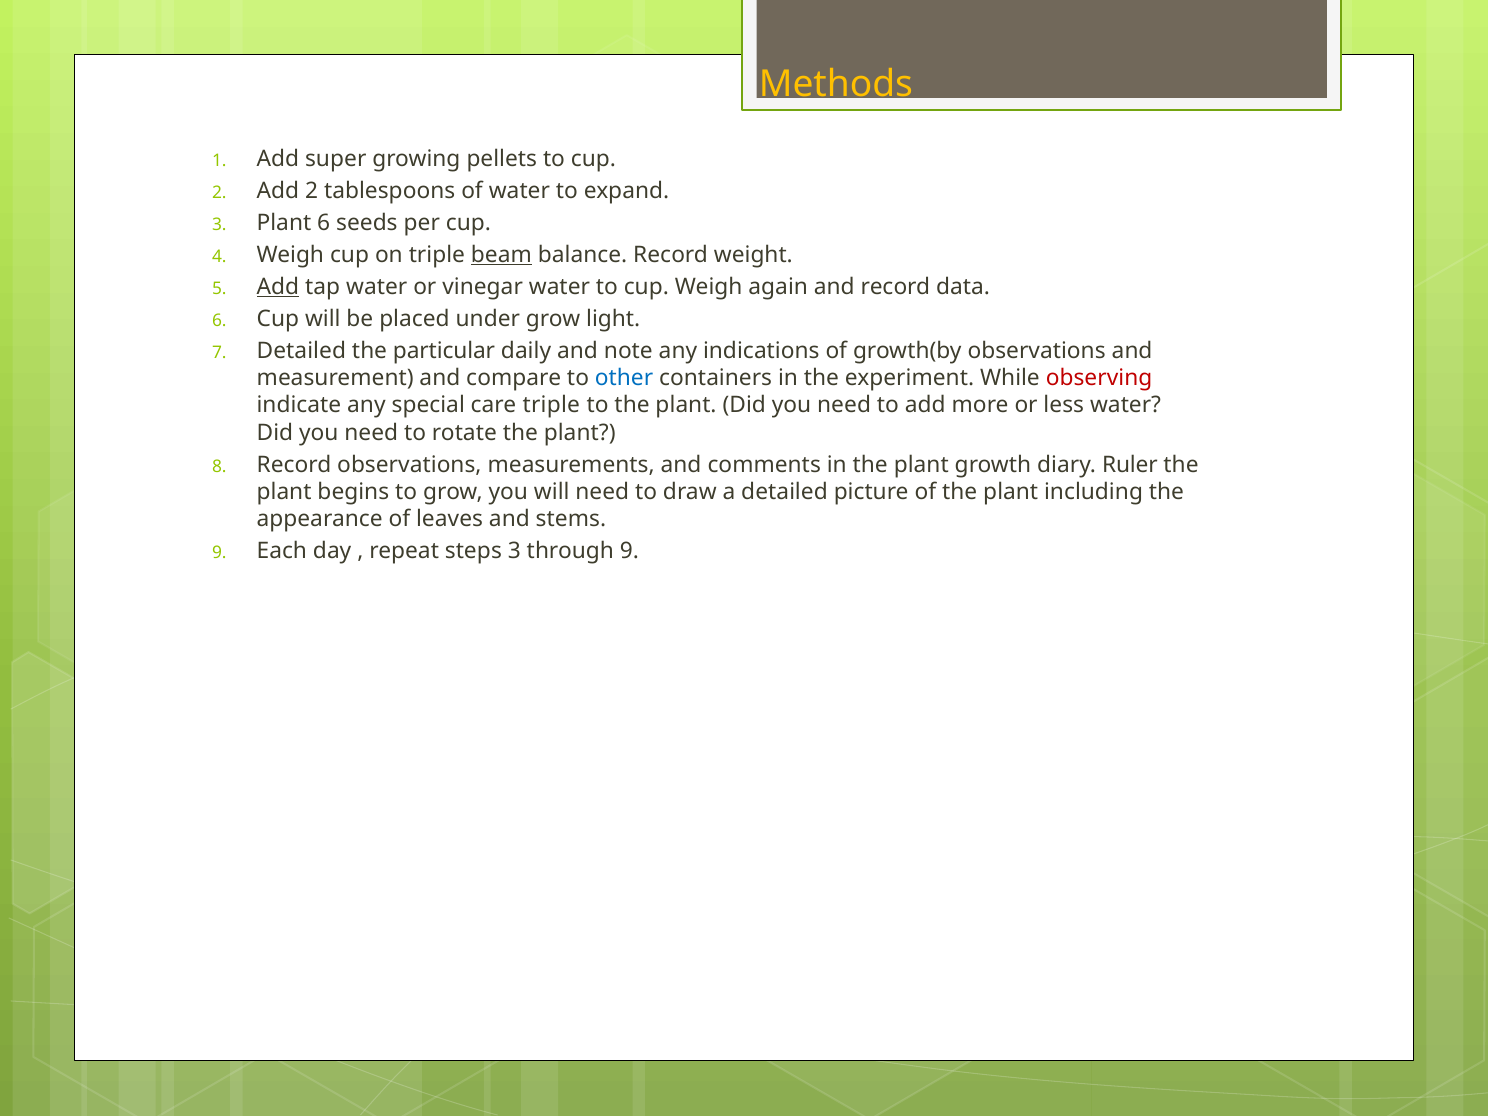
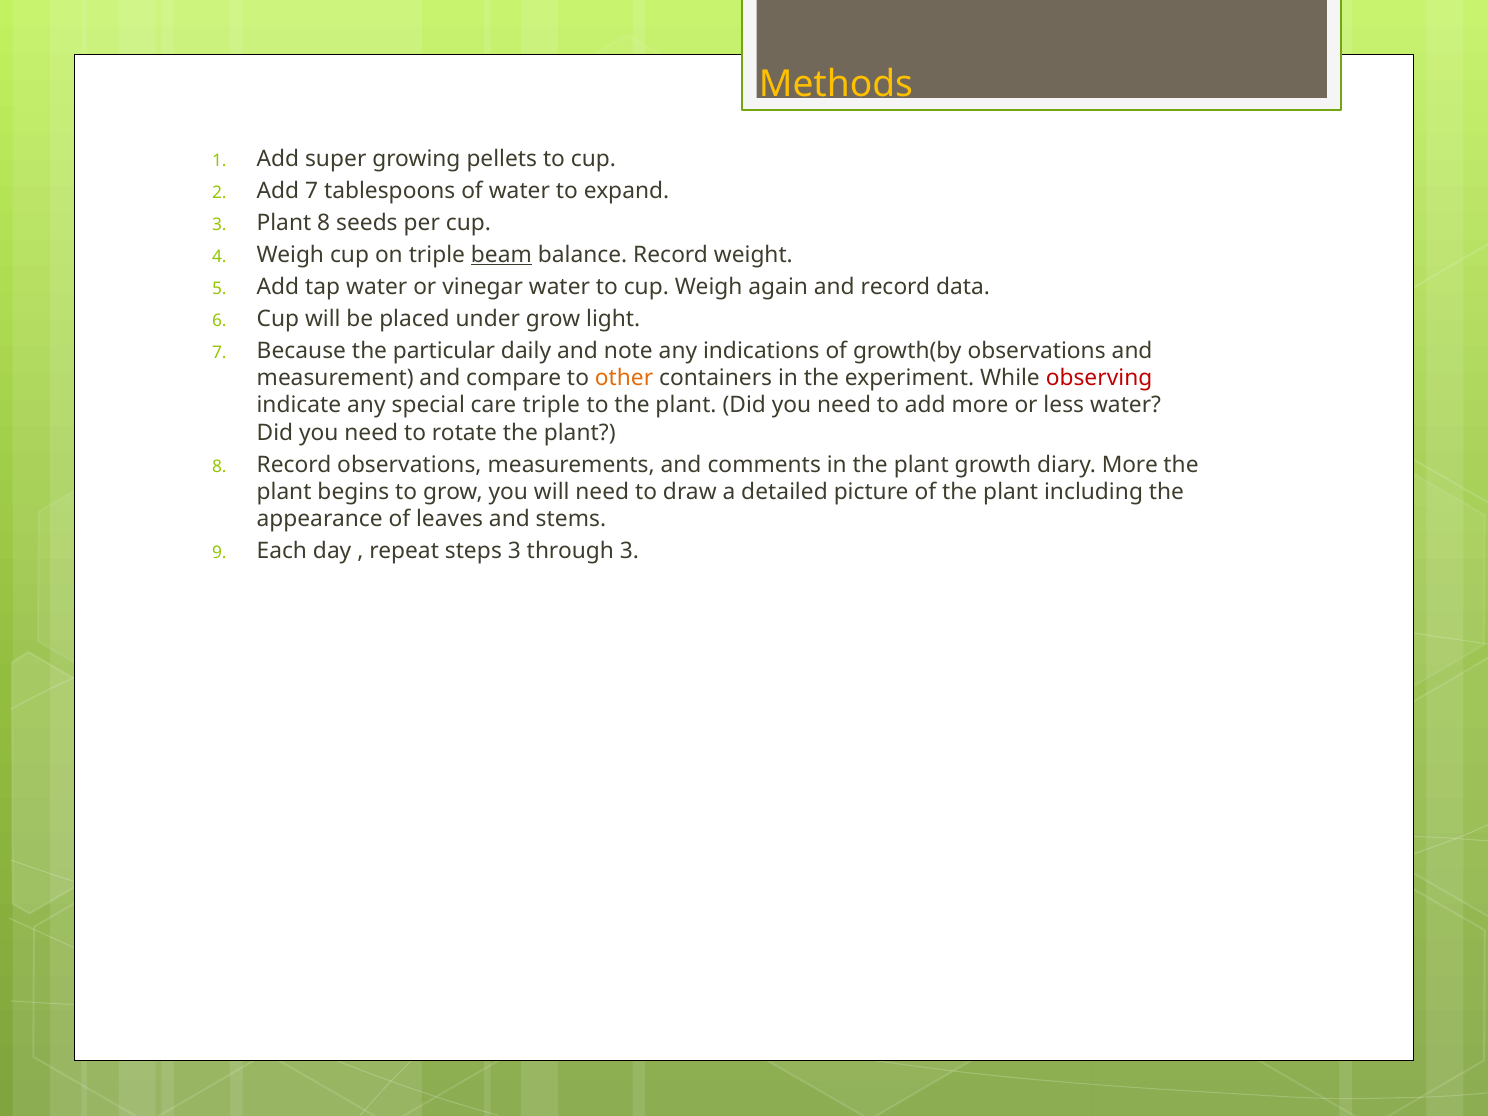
Add 2: 2 -> 7
3 Plant 6: 6 -> 8
Add at (278, 287) underline: present -> none
Detailed at (301, 351): Detailed -> Because
other colour: blue -> orange
diary Ruler: Ruler -> More
through 9: 9 -> 3
